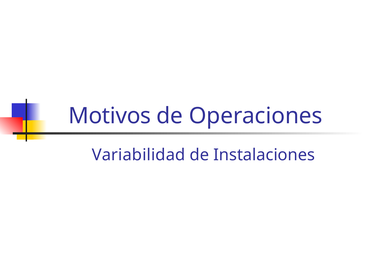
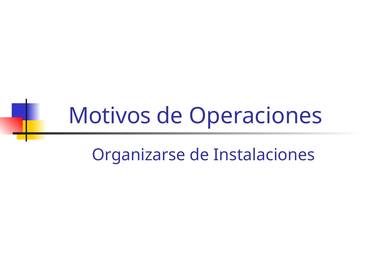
Variabilidad: Variabilidad -> Organizarse
